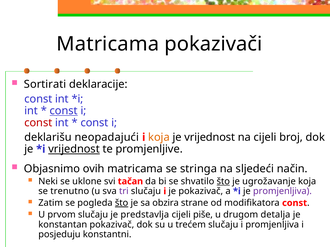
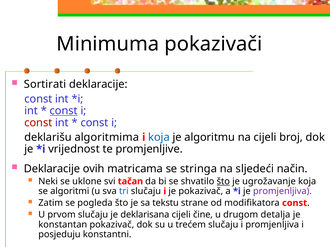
Matricama at (108, 44): Matricama -> Minimuma
neopadajući: neopadajući -> algoritmima
koja at (159, 138) colour: orange -> blue
je vrijednost: vrijednost -> algoritmu
vrijednost at (74, 149) underline: present -> none
Objasnimo at (52, 169): Objasnimo -> Deklaracije
trenutno: trenutno -> algoritmi
tri colour: purple -> blue
što at (122, 203) underline: present -> none
obzira: obzira -> tekstu
predstavlja: predstavlja -> deklarisana
piše: piše -> čine
